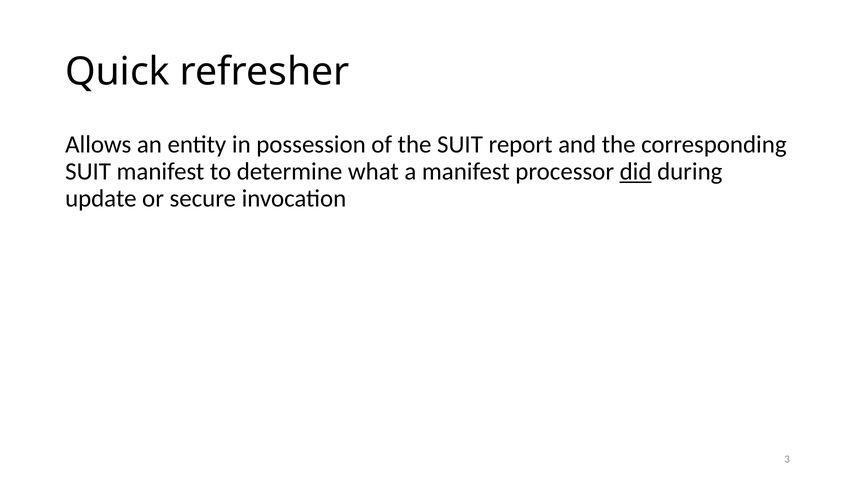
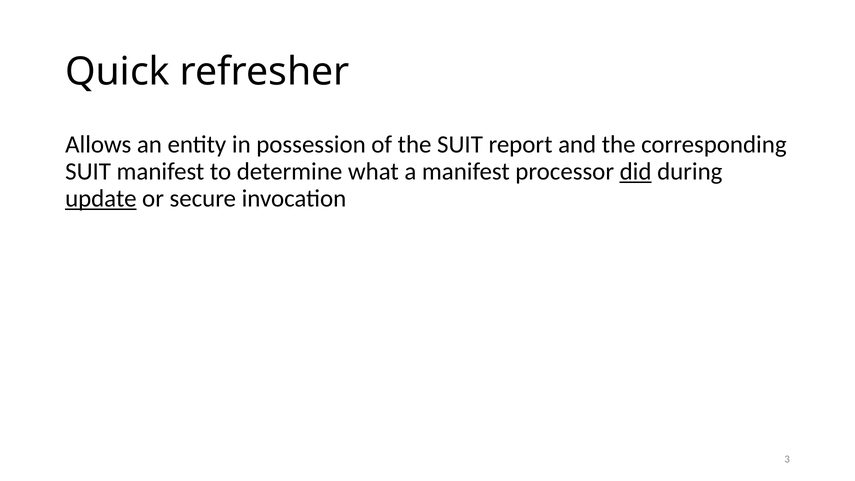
update underline: none -> present
